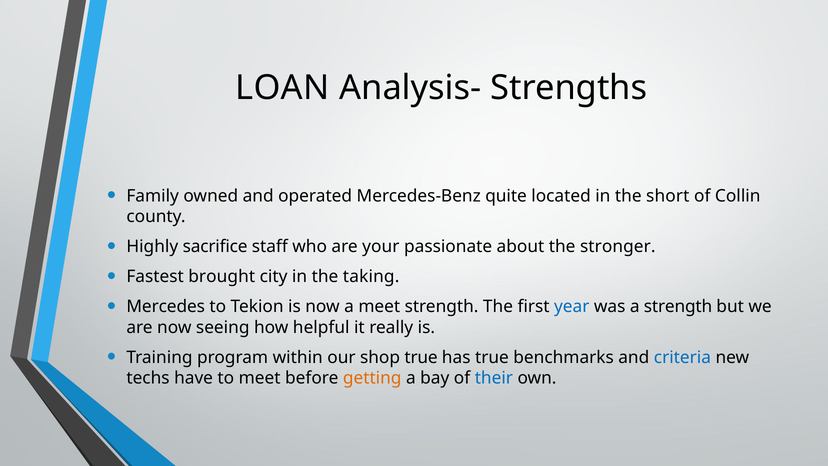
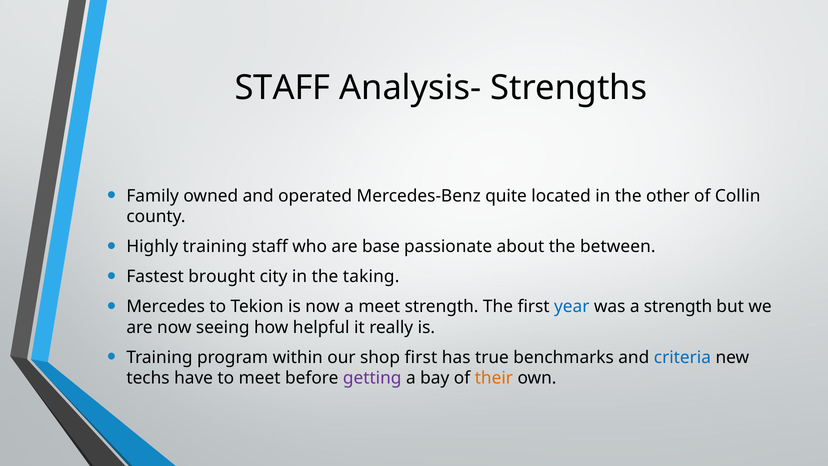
LOAN at (282, 88): LOAN -> STAFF
short: short -> other
Highly sacrifice: sacrifice -> training
your: your -> base
stronger: stronger -> between
shop true: true -> first
getting colour: orange -> purple
their colour: blue -> orange
